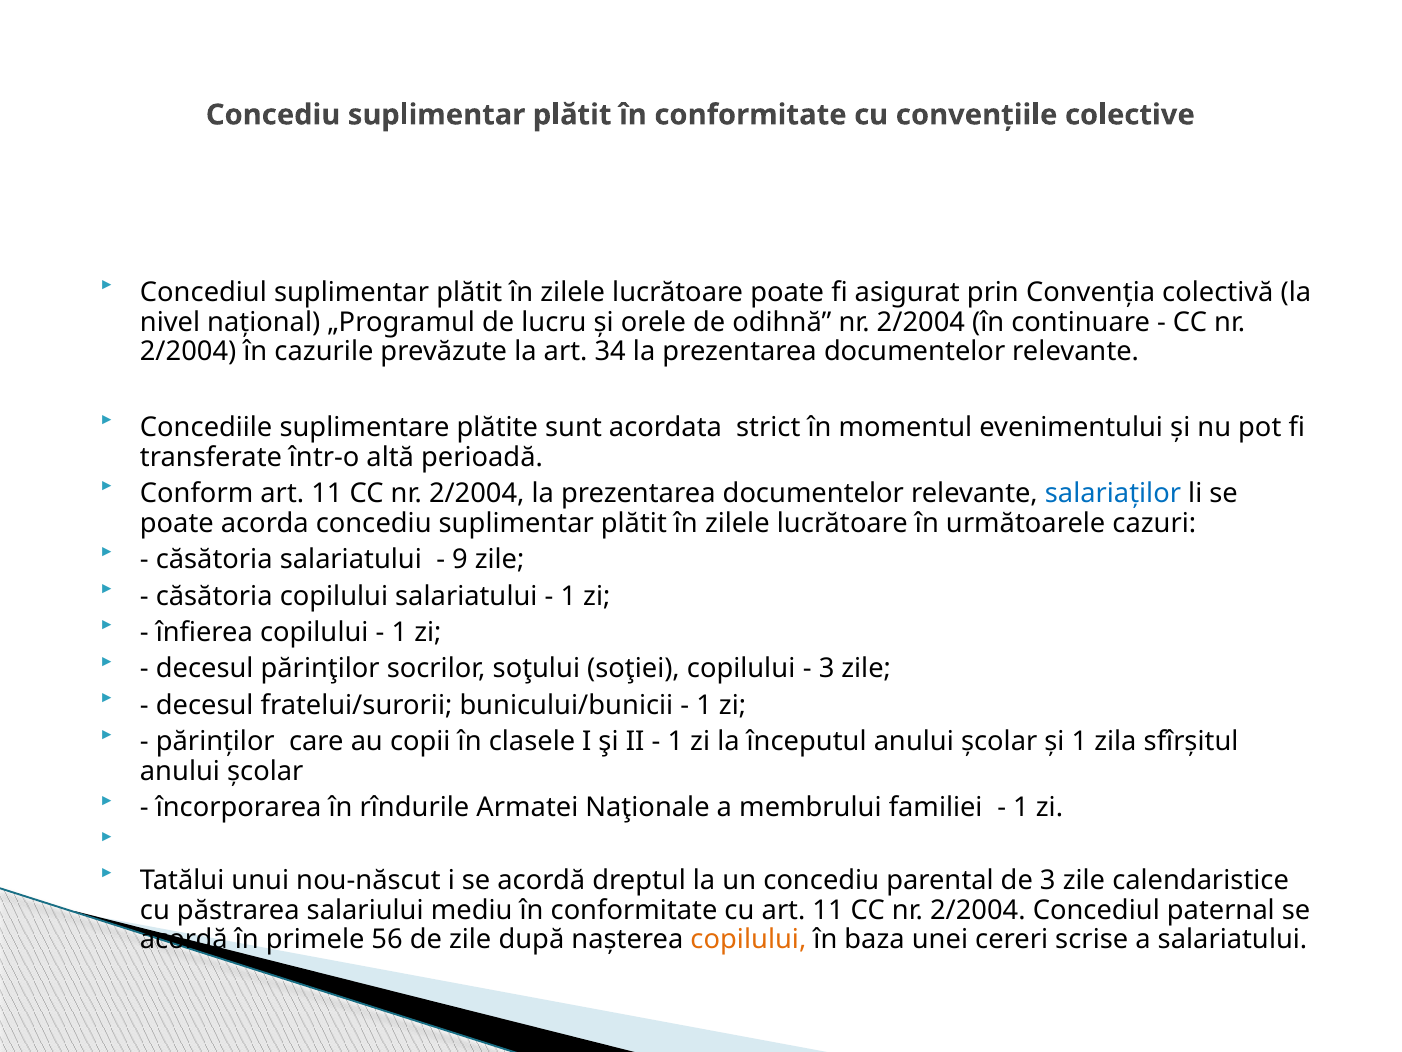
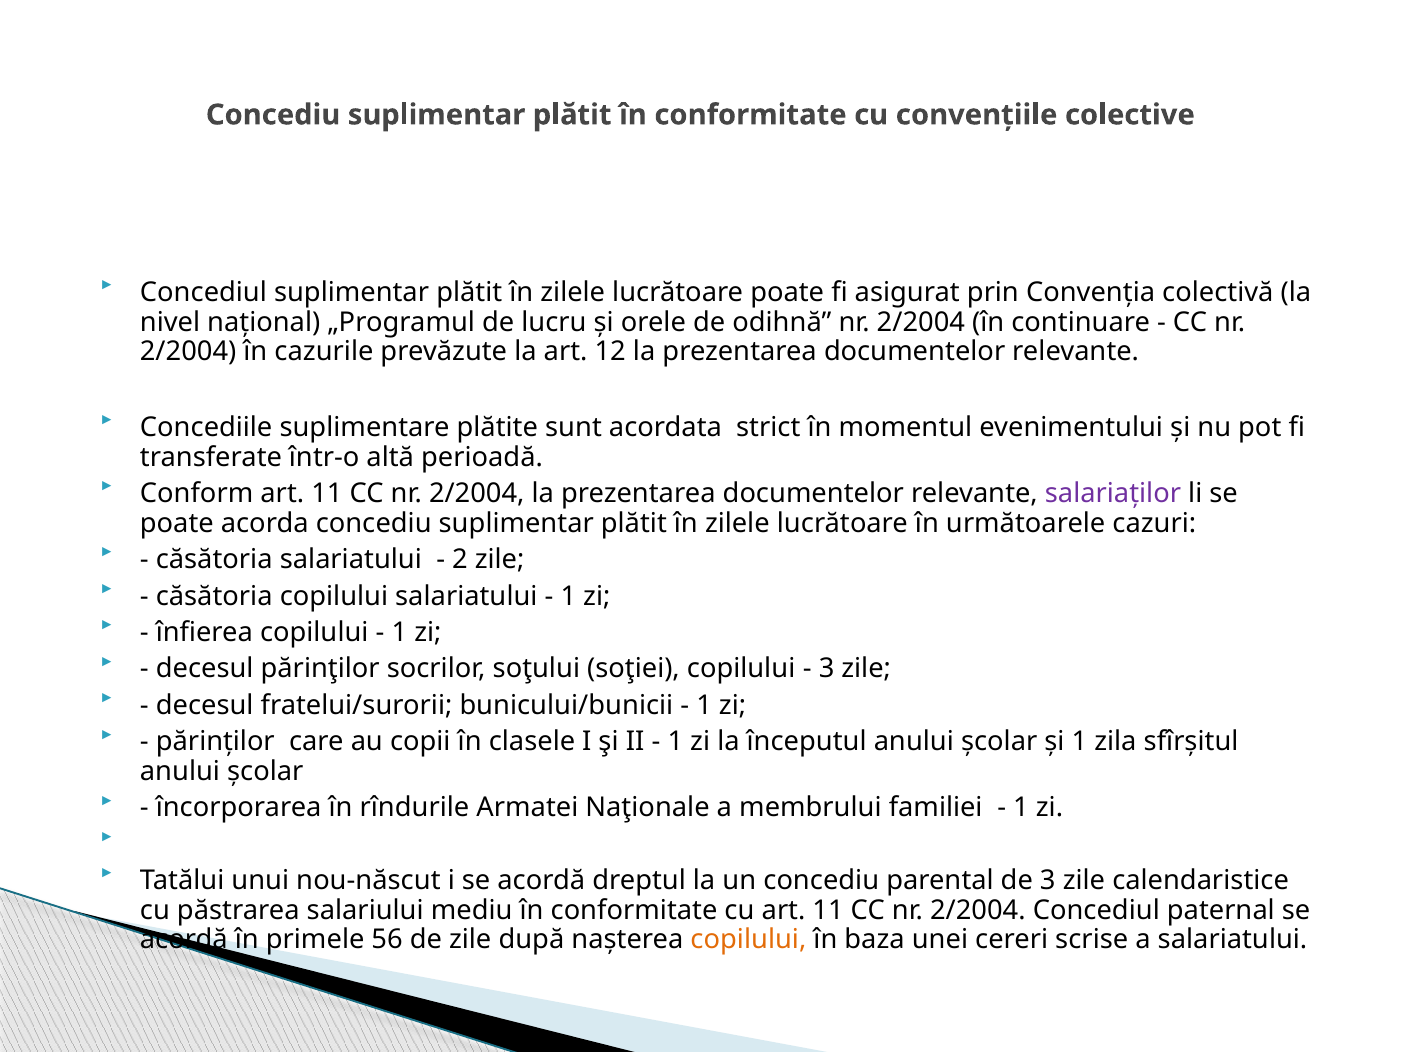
34: 34 -> 12
salariaților colour: blue -> purple
9: 9 -> 2
